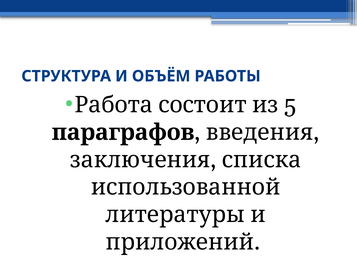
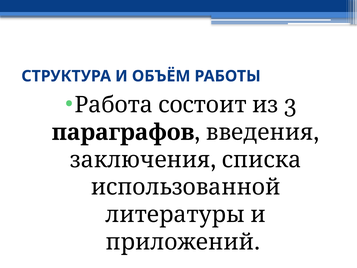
5: 5 -> 3
